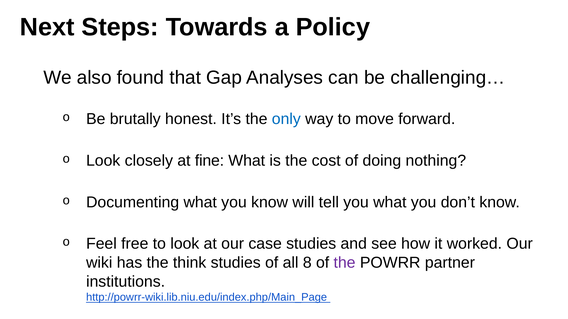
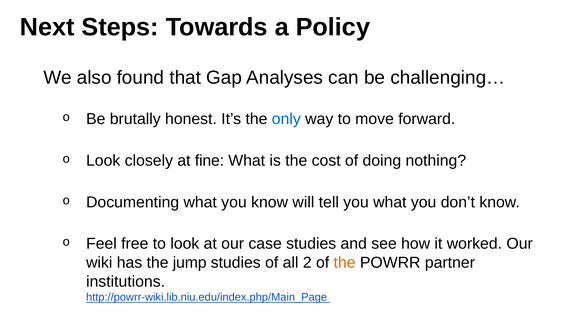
think: think -> jump
8: 8 -> 2
the at (345, 263) colour: purple -> orange
